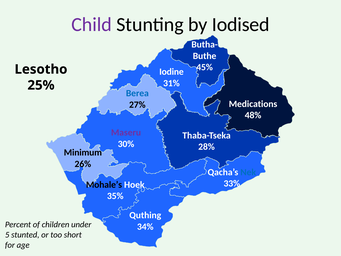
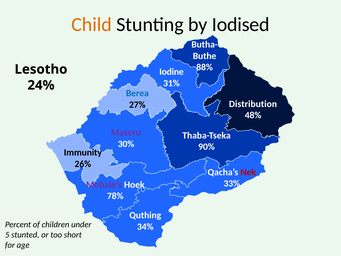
Child colour: purple -> orange
45%: 45% -> 88%
25%: 25% -> 24%
Medications: Medications -> Distribution
28%: 28% -> 90%
Minimum: Minimum -> Immunity
Nek colour: blue -> red
Mohale’s colour: black -> purple
35%: 35% -> 78%
